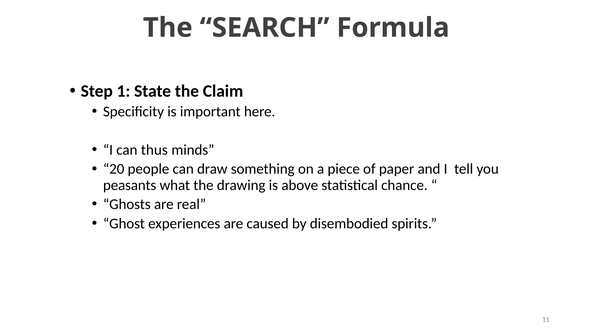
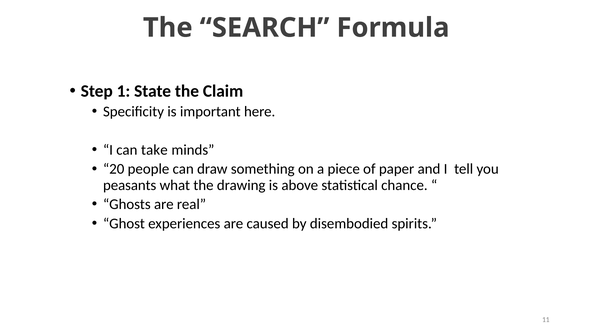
thus: thus -> take
